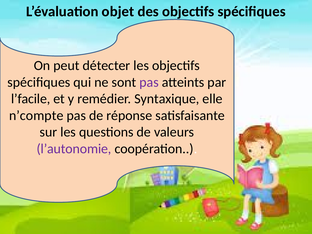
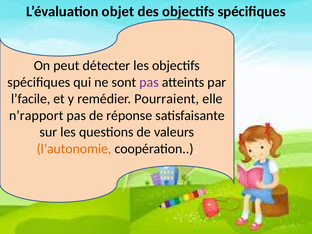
Syntaxique: Syntaxique -> Pourraient
n’compte: n’compte -> n’rapport
l’autonomie colour: purple -> orange
